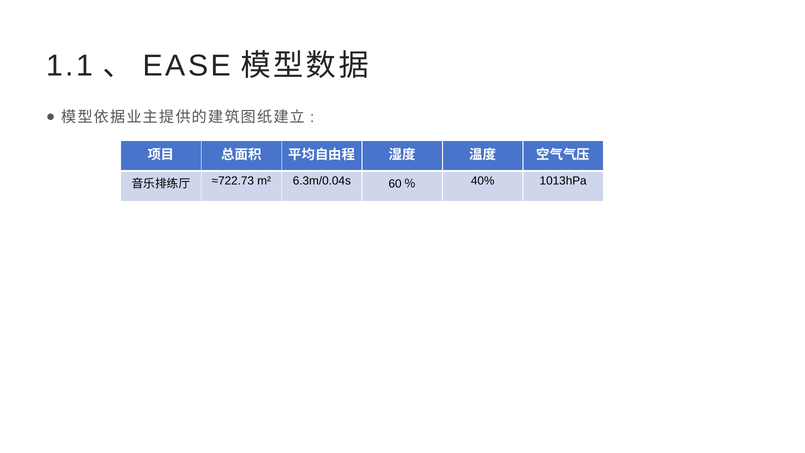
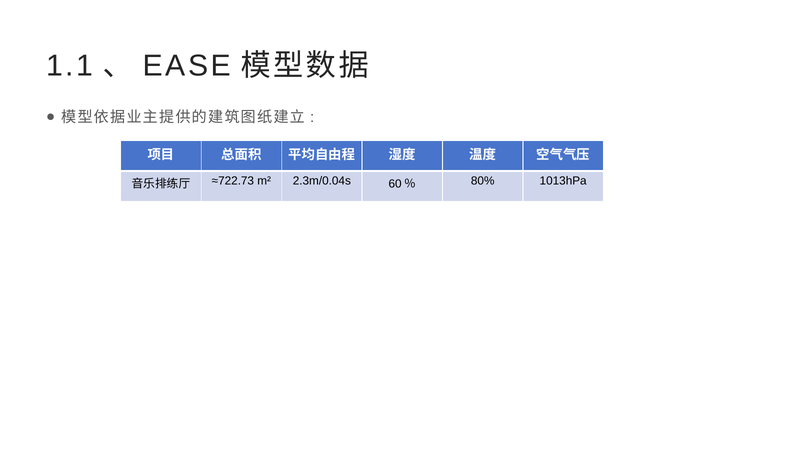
6.3m/0.04s: 6.3m/0.04s -> 2.3m/0.04s
40%: 40% -> 80%
